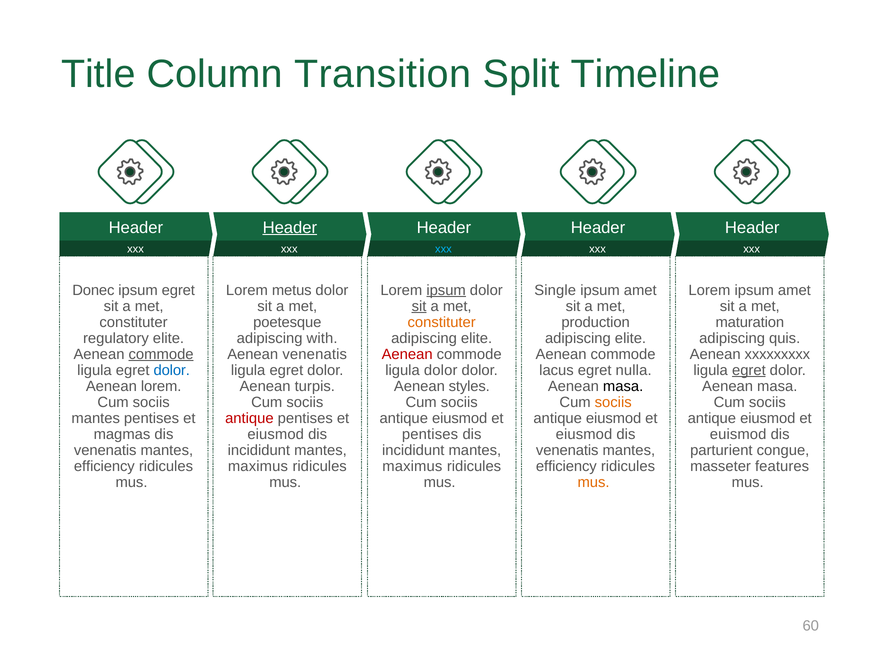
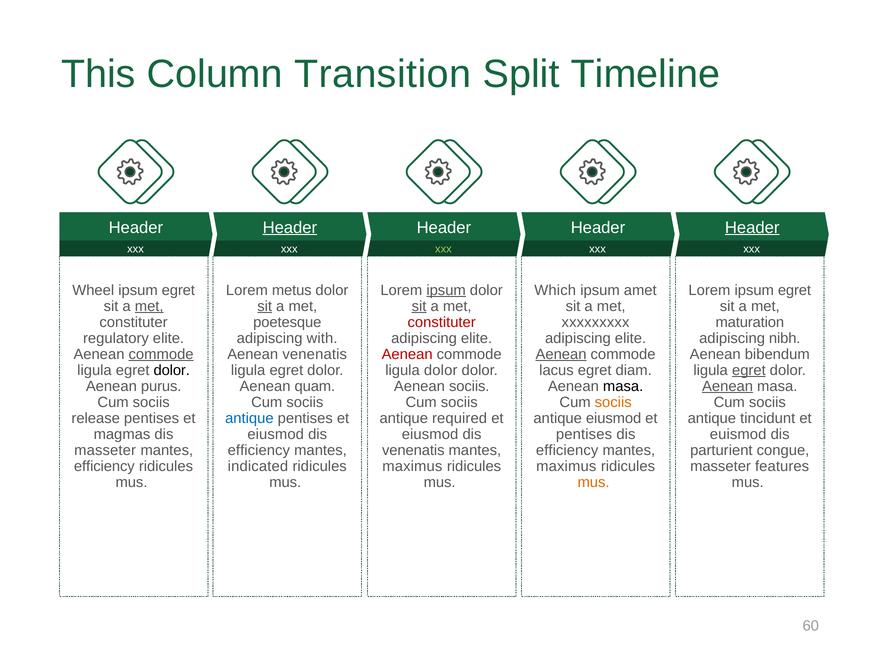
Title: Title -> This
Header at (752, 227) underline: none -> present
xxx at (443, 249) colour: light blue -> light green
Donec: Donec -> Wheel
Single: Single -> Which
Lorem ipsum amet: amet -> egret
met at (149, 306) underline: none -> present
sit at (265, 306) underline: none -> present
constituter at (442, 322) colour: orange -> red
production: production -> xxxxxxxxx
quis: quis -> nibh
Aenean at (561, 354) underline: none -> present
xxxxxxxxx: xxxxxxxxx -> bibendum
dolor at (172, 370) colour: blue -> black
nulla: nulla -> diam
Aenean lorem: lorem -> purus
turpis: turpis -> quam
Aenean styles: styles -> sociis
Aenean at (728, 386) underline: none -> present
mantes at (96, 418): mantes -> release
antique at (249, 418) colour: red -> blue
eiusmod at (460, 418): eiusmod -> required
eiusmod at (768, 418): eiusmod -> tincidunt
pentises at (430, 434): pentises -> eiusmod
eiusmod at (584, 434): eiusmod -> pentises
venenatis at (105, 450): venenatis -> masseter
incididunt at (259, 450): incididunt -> efficiency
incididunt at (413, 450): incididunt -> venenatis
venenatis at (567, 450): venenatis -> efficiency
maximus at (258, 466): maximus -> indicated
efficiency at (566, 466): efficiency -> maximus
